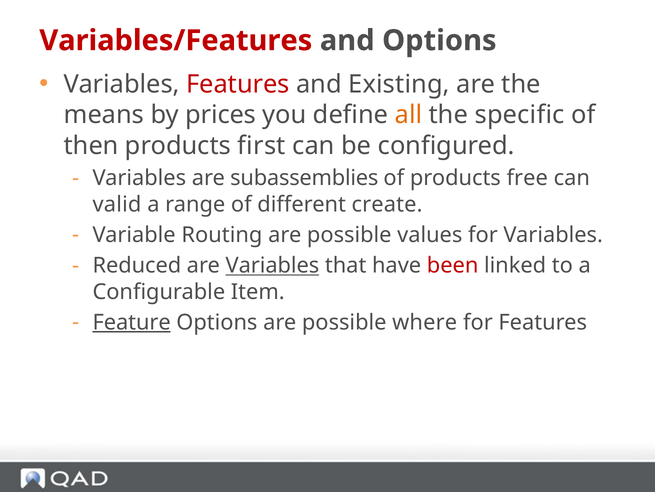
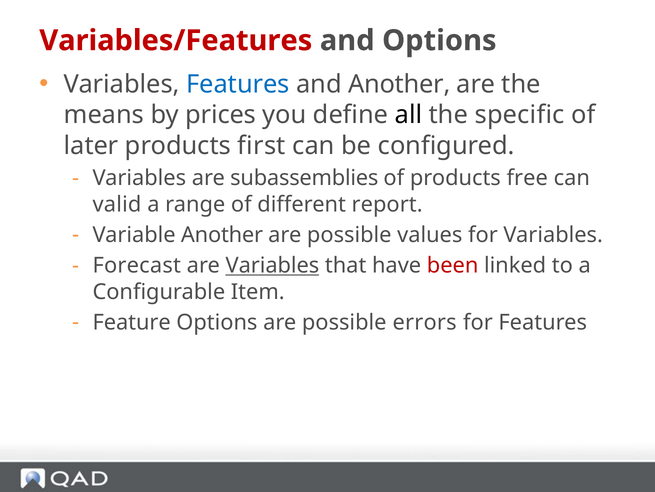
Features at (238, 84) colour: red -> blue
and Existing: Existing -> Another
all colour: orange -> black
then: then -> later
create: create -> report
Variable Routing: Routing -> Another
Reduced: Reduced -> Forecast
Feature underline: present -> none
where: where -> errors
